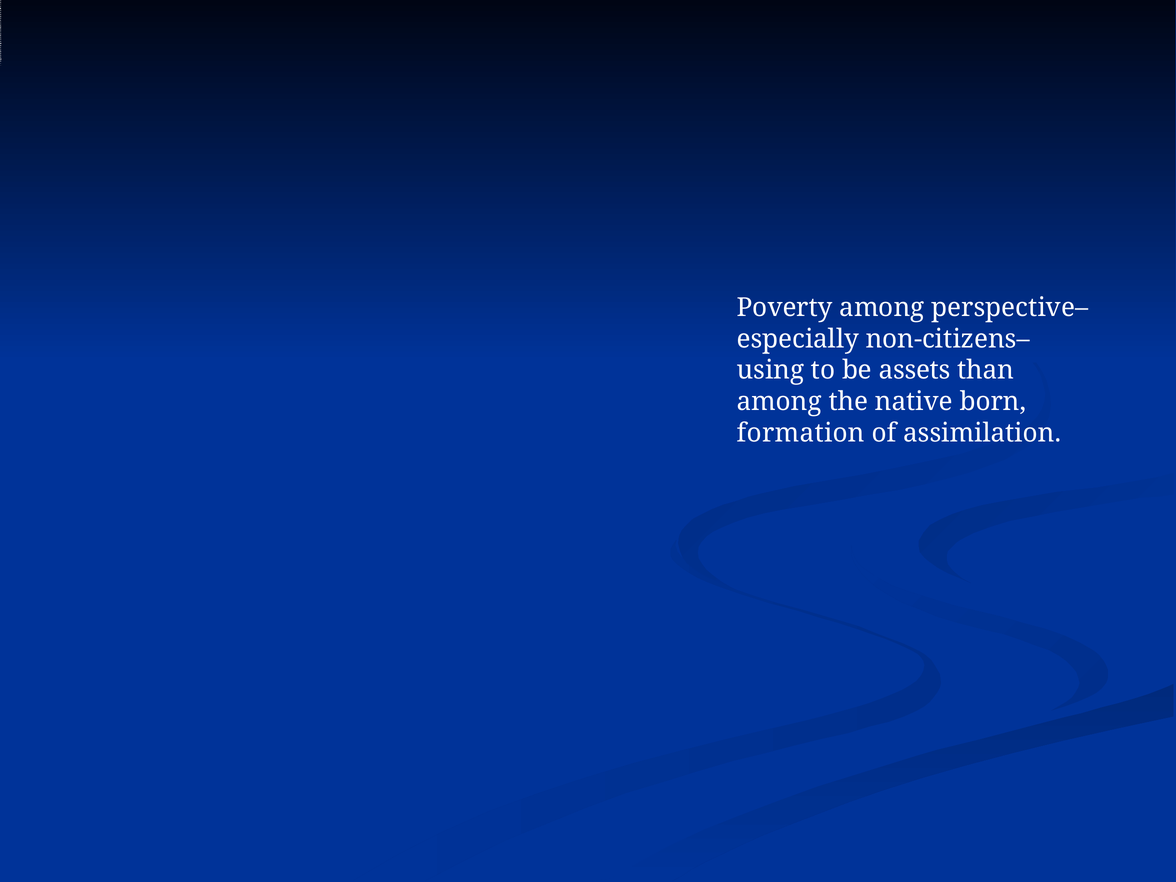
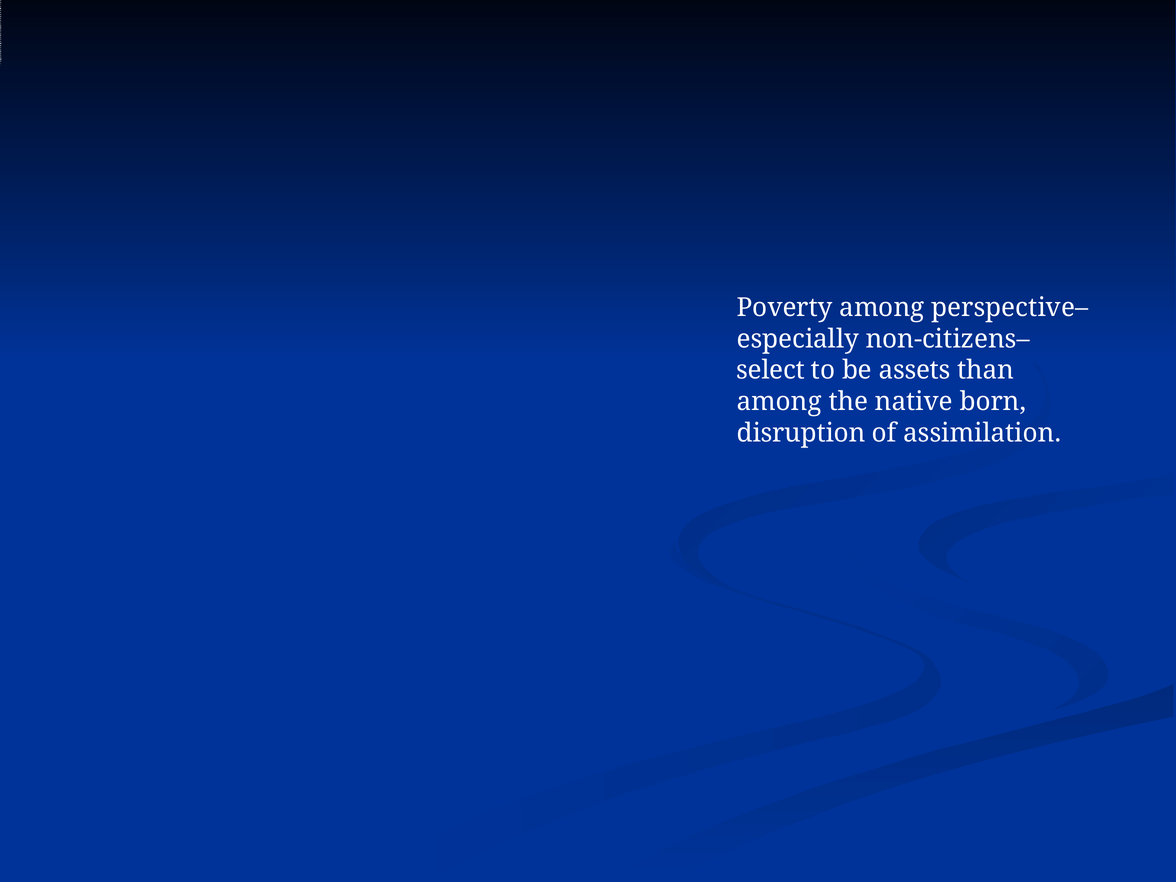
using: using -> select
formation: formation -> disruption
